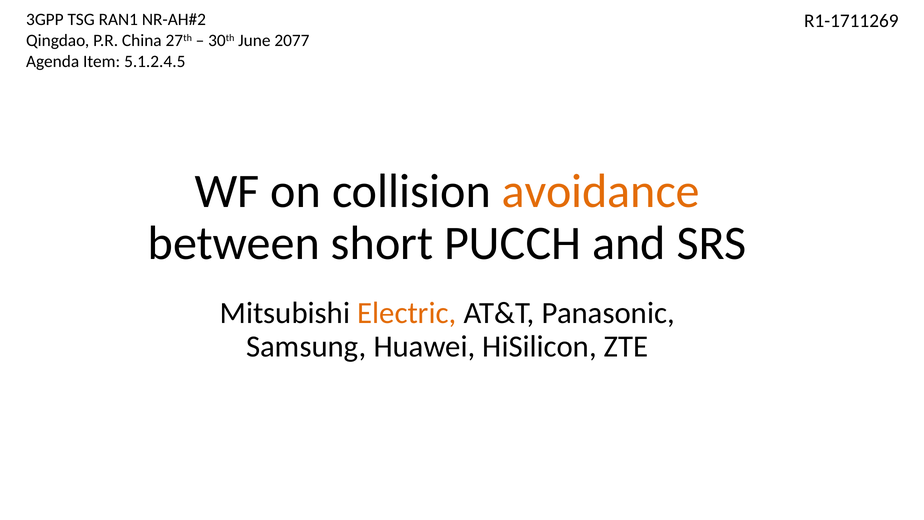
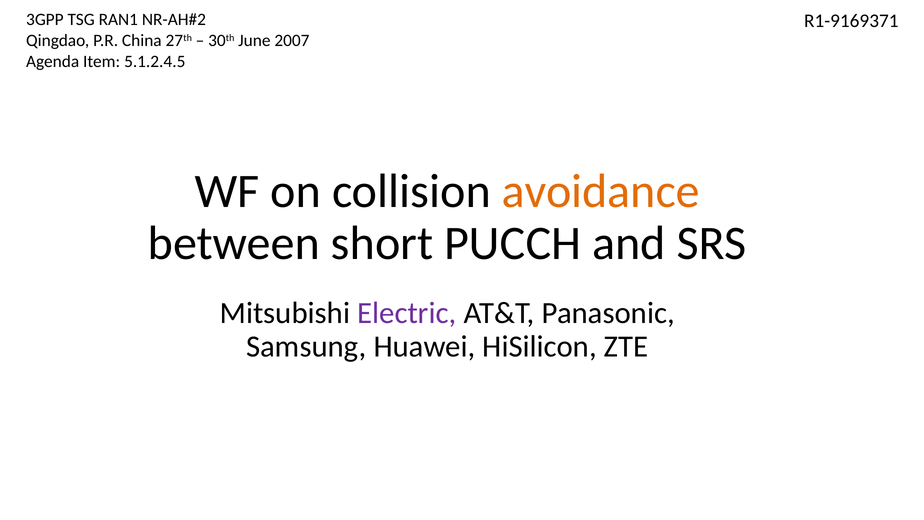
R1-1711269: R1-1711269 -> R1-9169371
2077: 2077 -> 2007
Electric colour: orange -> purple
